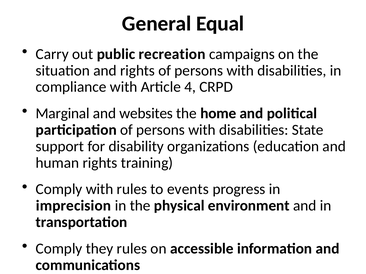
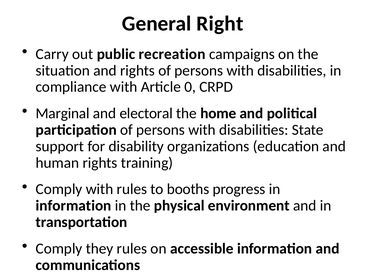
Equal: Equal -> Right
4: 4 -> 0
websites: websites -> electoral
events: events -> booths
imprecision at (73, 206): imprecision -> information
